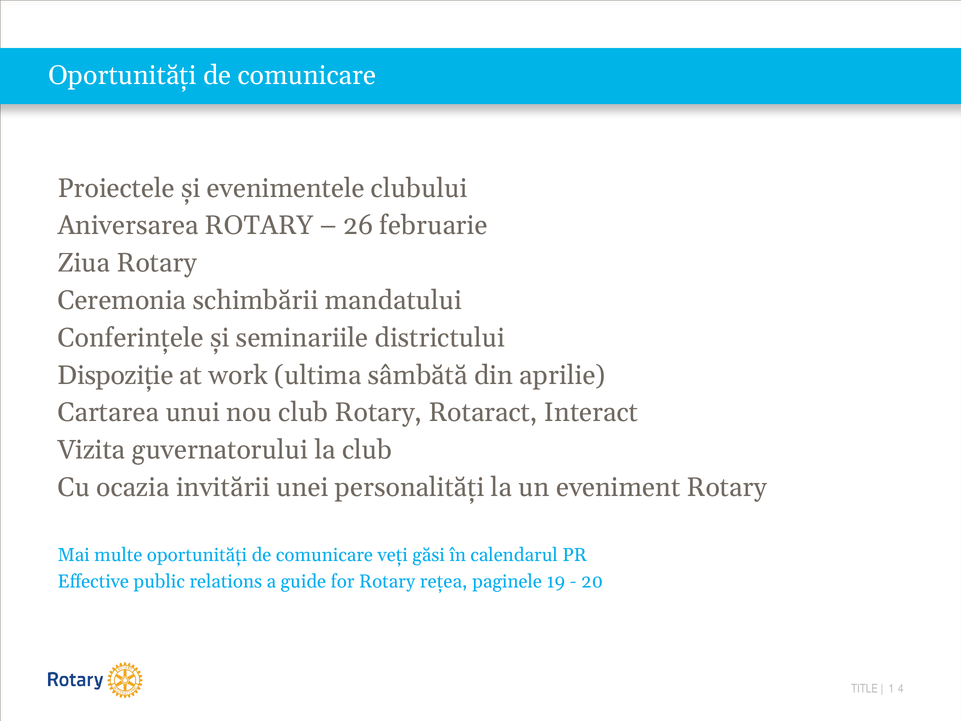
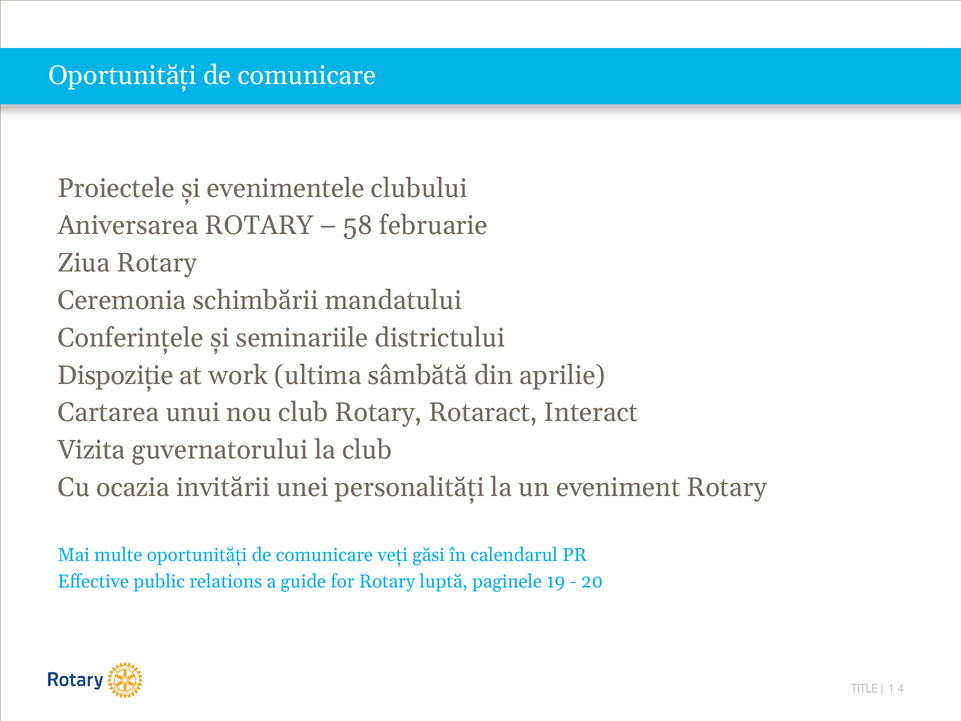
26: 26 -> 58
rețea: rețea -> luptă
